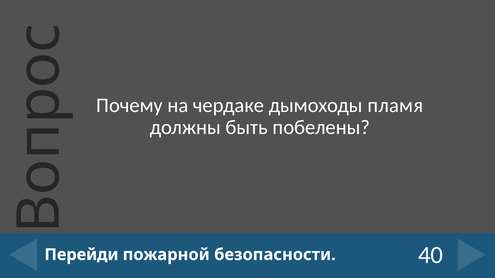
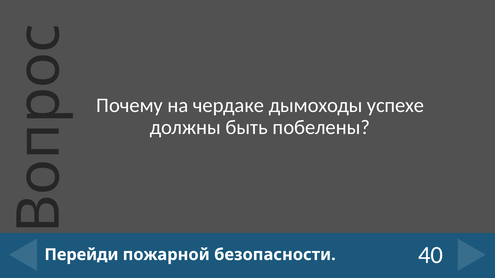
пламя: пламя -> успехе
